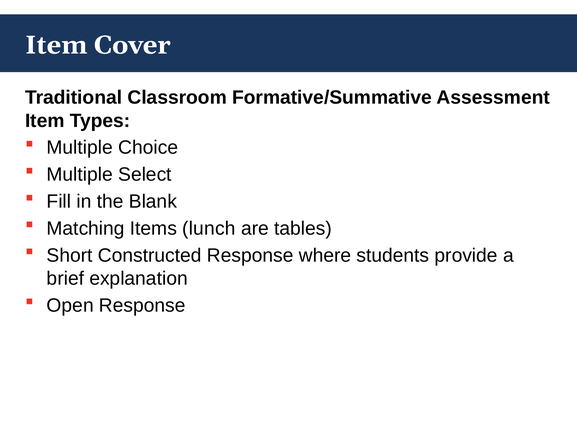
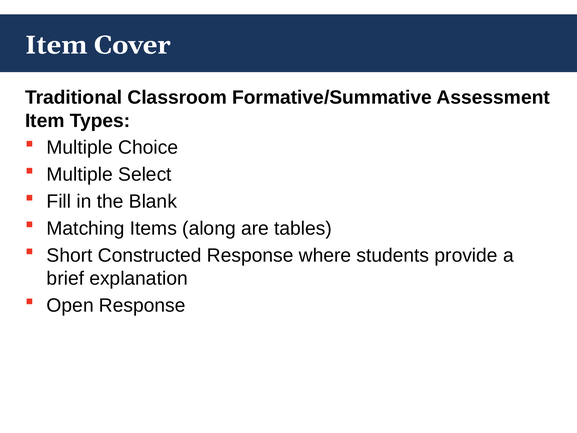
lunch: lunch -> along
